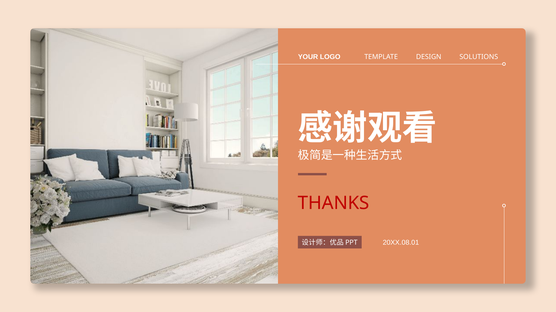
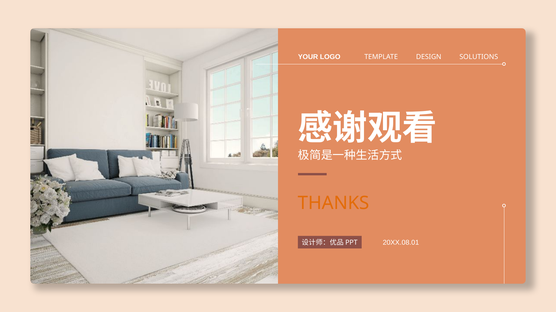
THANKS colour: red -> orange
